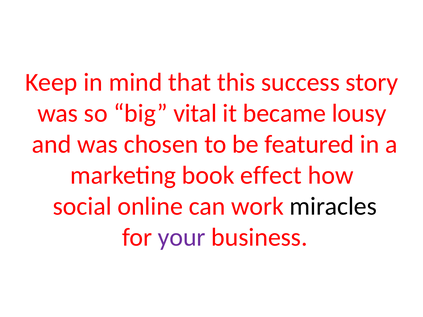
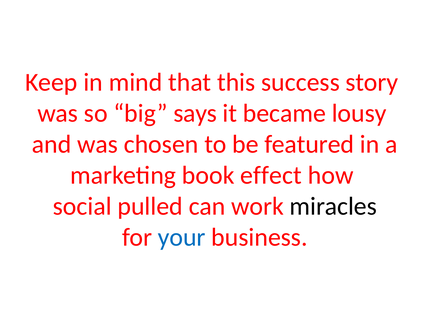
vital: vital -> says
online: online -> pulled
your colour: purple -> blue
